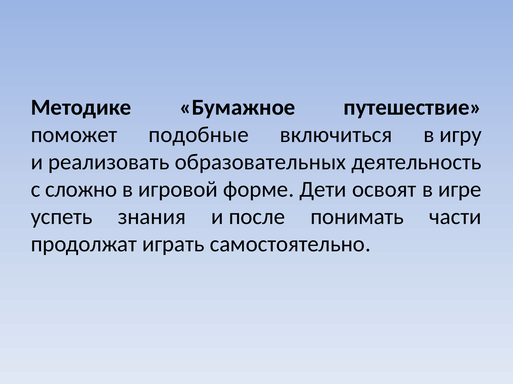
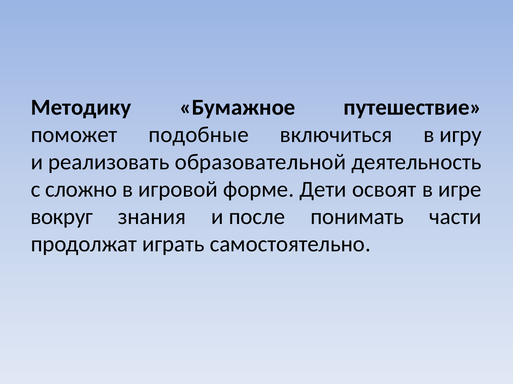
Методике: Методике -> Методику
образовательных: образовательных -> образовательной
успеть: успеть -> вокруг
